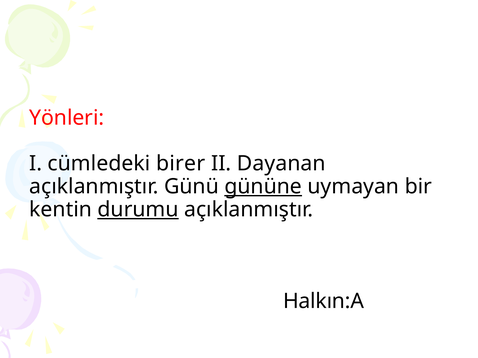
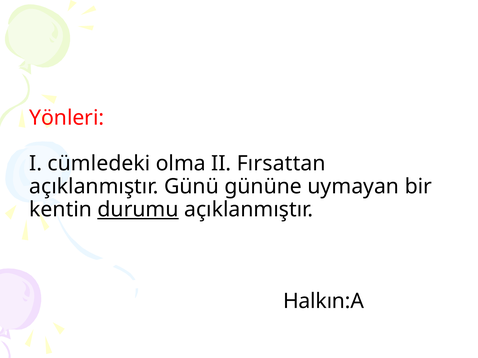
birer: birer -> olma
Dayanan: Dayanan -> Fırsattan
gününe underline: present -> none
